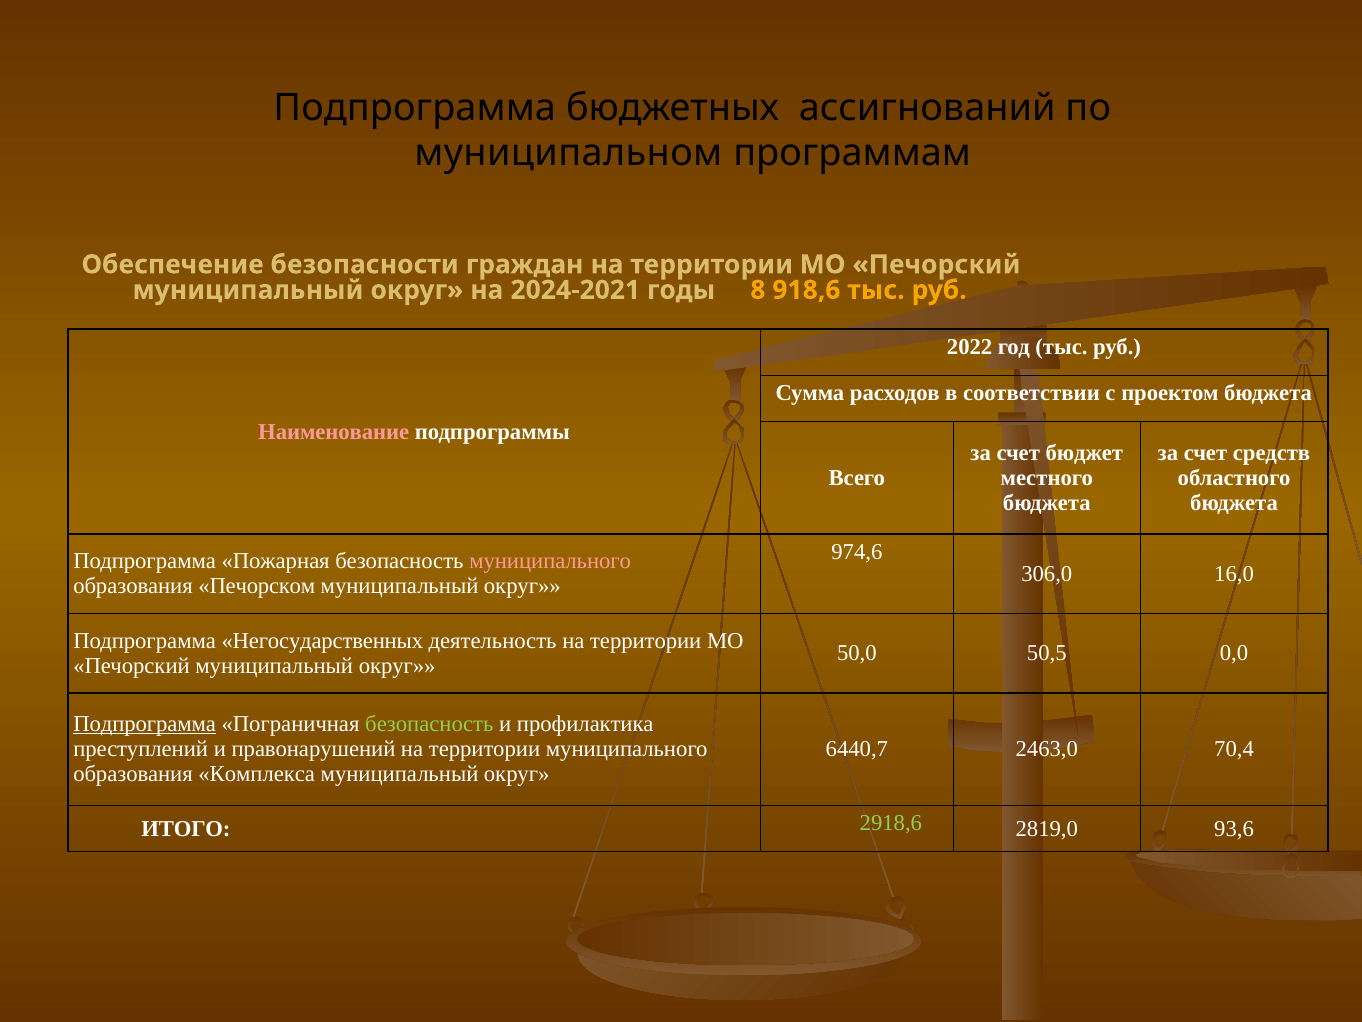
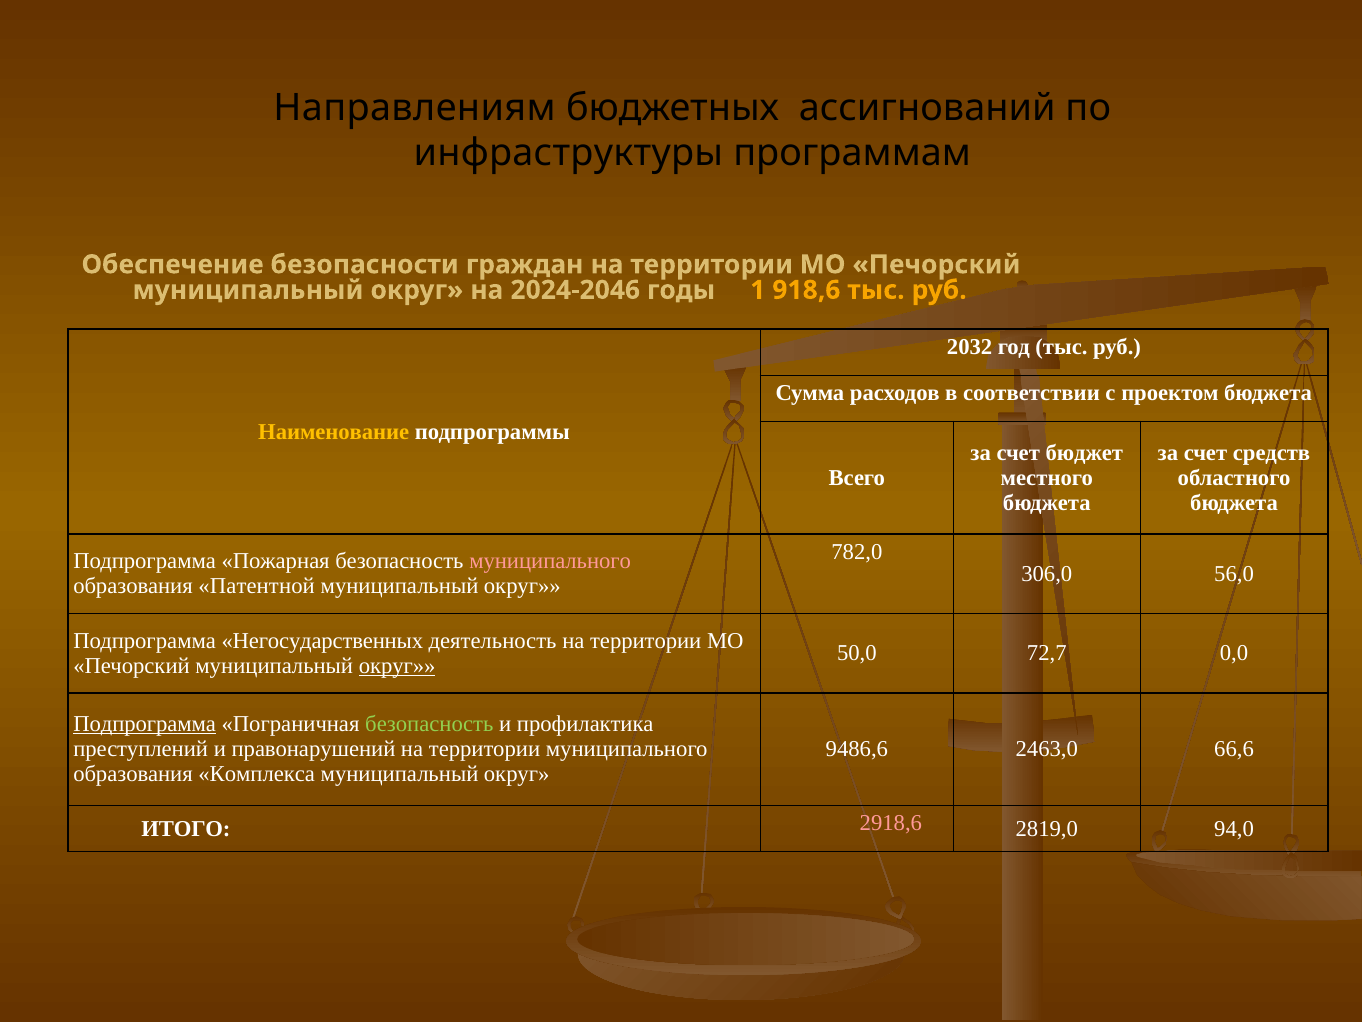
Подпрограмма at (415, 108): Подпрограмма -> Направлениям
муниципальном: муниципальном -> инфраструктуры
2024-2021: 2024-2021 -> 2024-2046
8: 8 -> 1
2022: 2022 -> 2032
Наименование colour: pink -> yellow
974,6: 974,6 -> 782,0
16,0: 16,0 -> 56,0
Печорском: Печорском -> Патентной
50,5: 50,5 -> 72,7
округ at (397, 665) underline: none -> present
6440,7: 6440,7 -> 9486,6
70,4: 70,4 -> 66,6
2918,6 colour: light green -> pink
93,6: 93,6 -> 94,0
